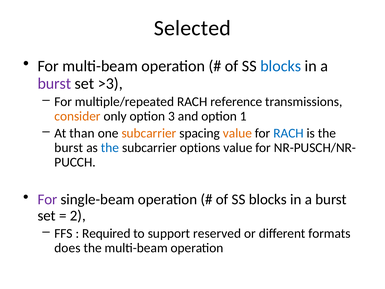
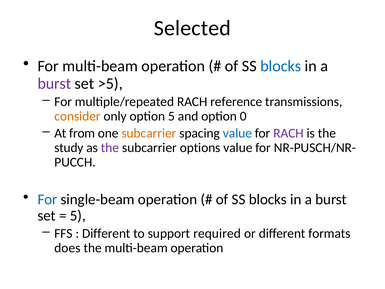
>3: >3 -> >5
option 3: 3 -> 5
1: 1 -> 0
than: than -> from
value at (237, 133) colour: orange -> blue
RACH at (289, 133) colour: blue -> purple
burst at (69, 148): burst -> study
the at (110, 148) colour: blue -> purple
For at (47, 199) colour: purple -> blue
2 at (78, 216): 2 -> 5
Required at (106, 233): Required -> Different
reserved: reserved -> required
